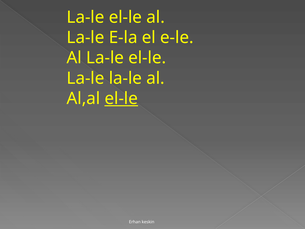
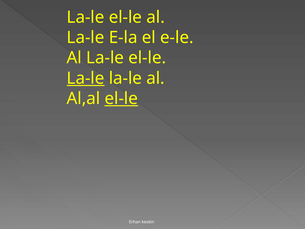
La-le at (86, 78) underline: none -> present
